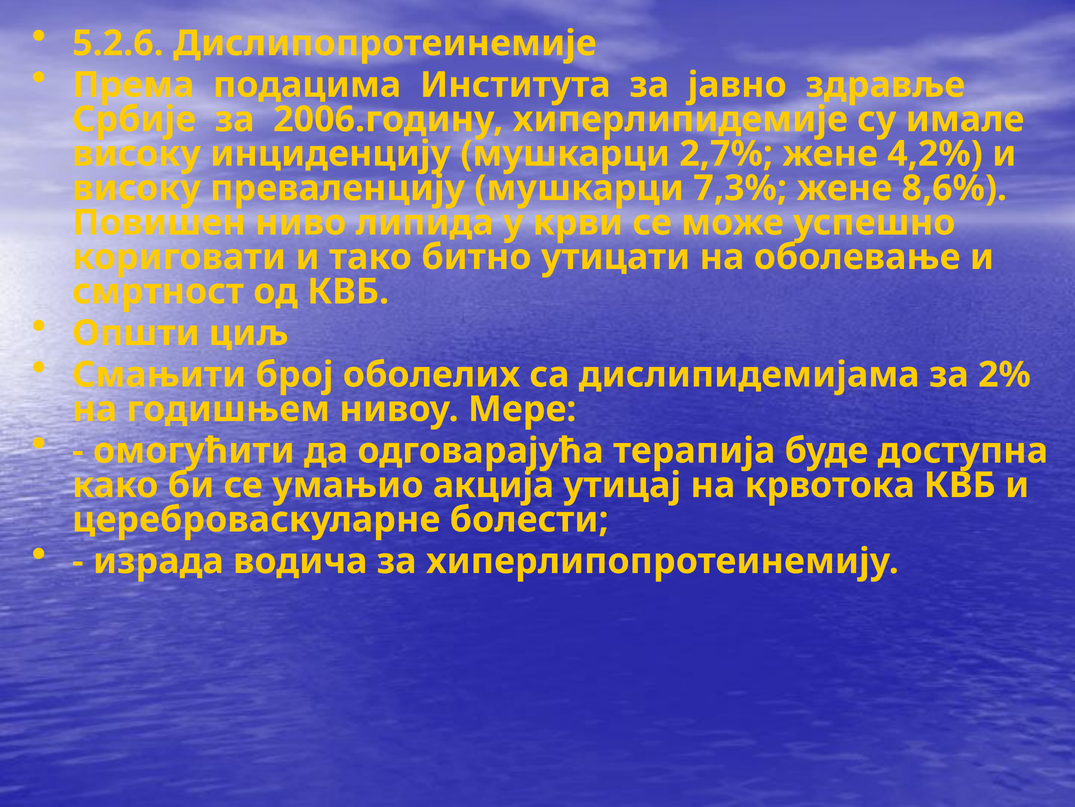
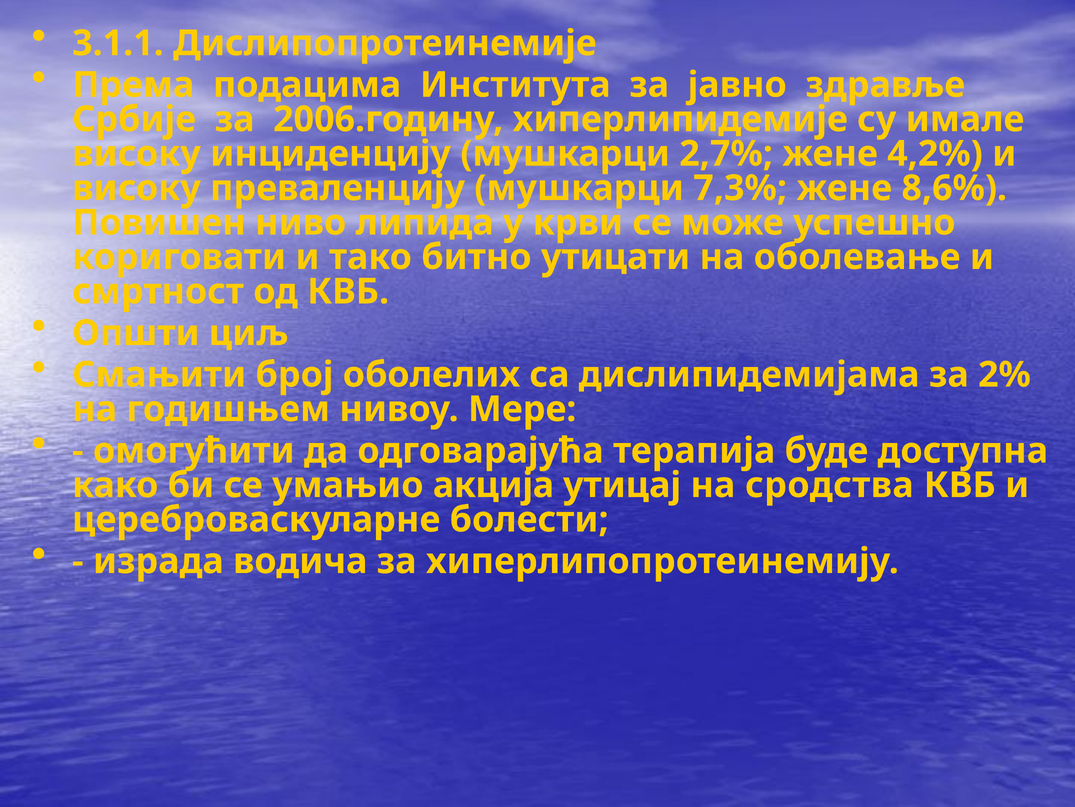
5.2.6: 5.2.6 -> 3.1.1
крвотока: крвотока -> сродства
